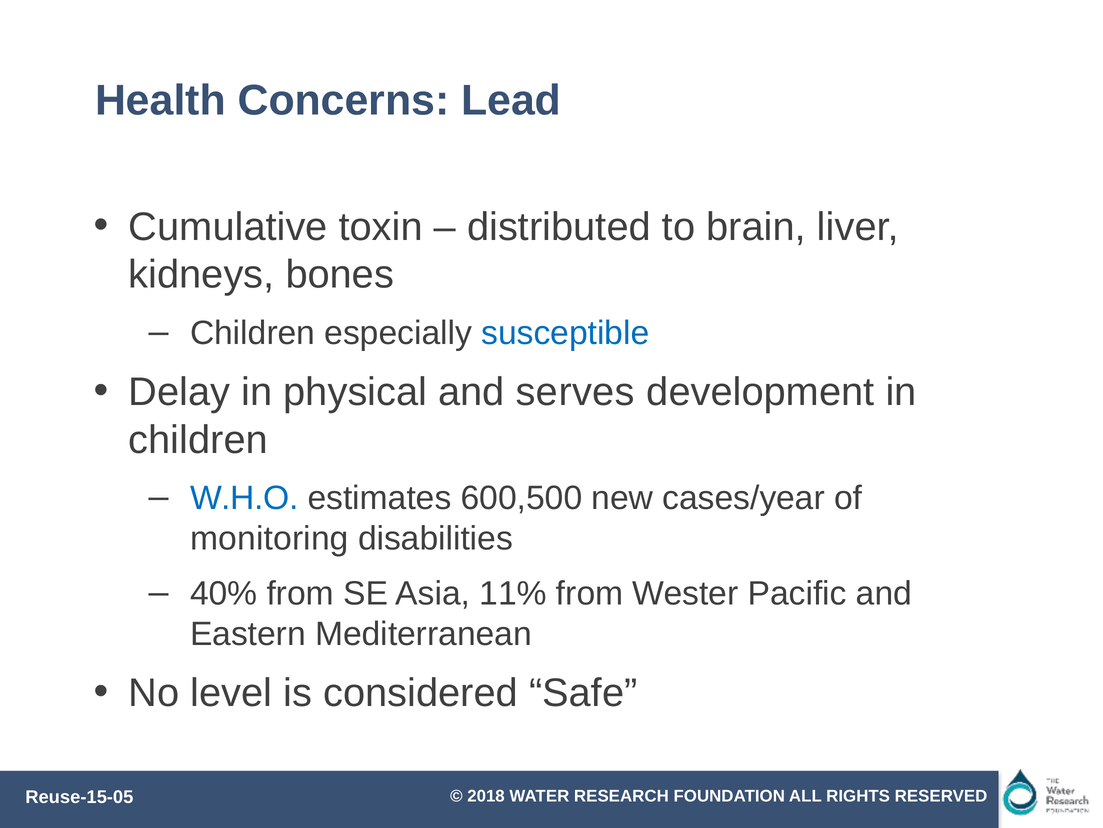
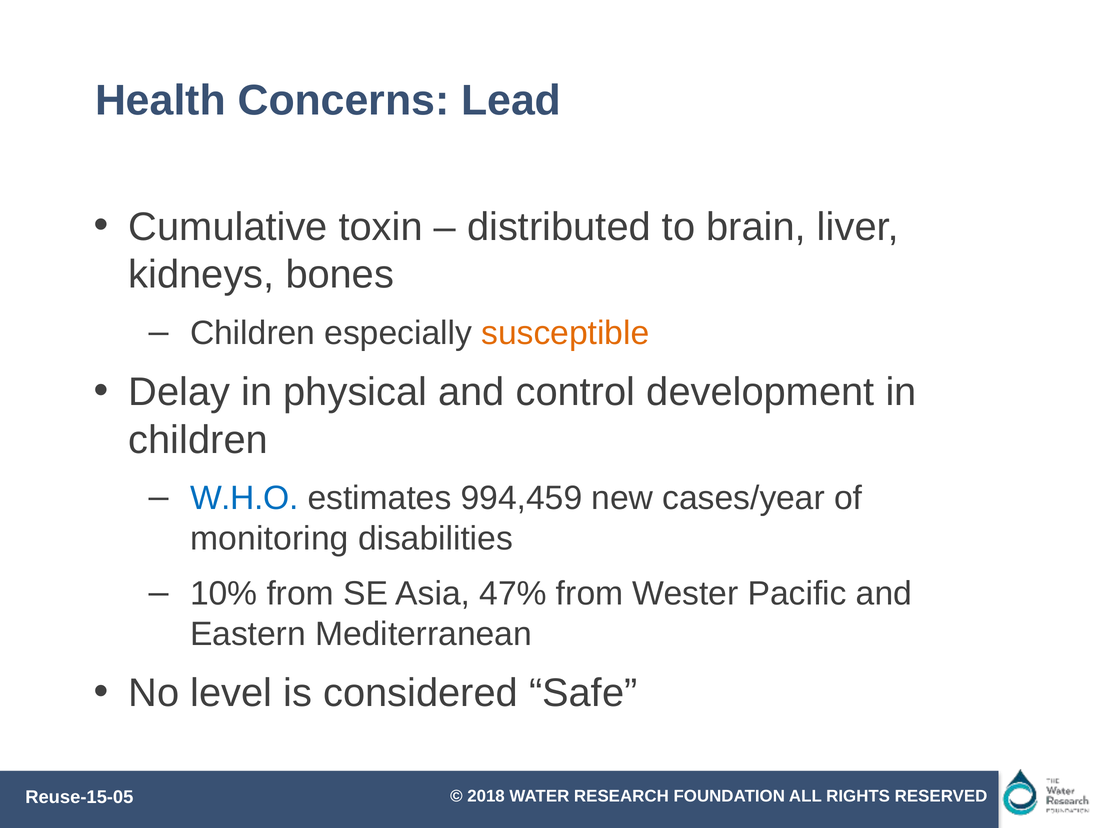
susceptible colour: blue -> orange
serves: serves -> control
600,500: 600,500 -> 994,459
40%: 40% -> 10%
11%: 11% -> 47%
